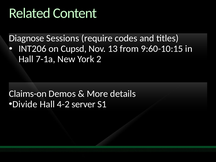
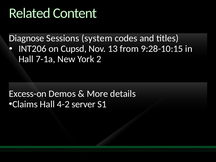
require: require -> system
9:60-10:15: 9:60-10:15 -> 9:28-10:15
Claims-on: Claims-on -> Excess-on
Divide: Divide -> Claims
